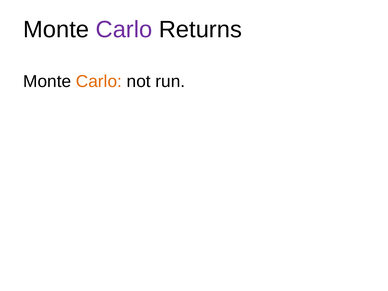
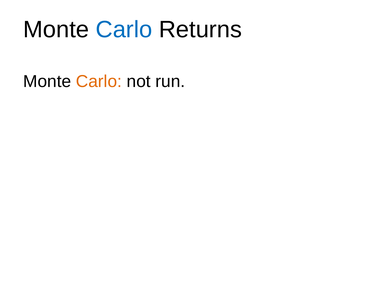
Carlo at (124, 29) colour: purple -> blue
